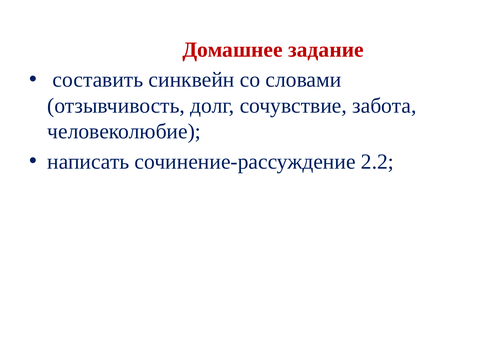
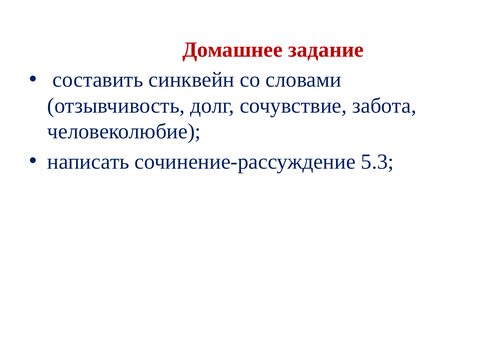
2.2: 2.2 -> 5.3
